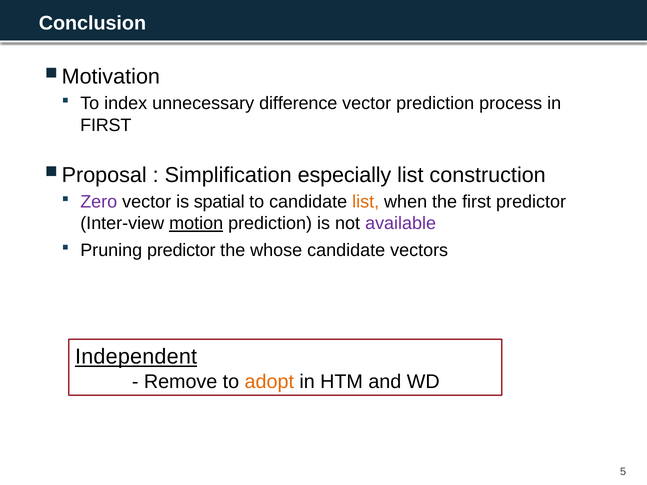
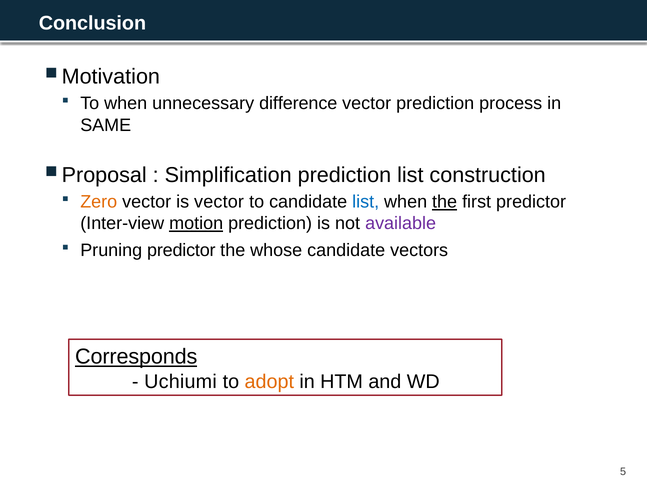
To index: index -> when
FIRST at (106, 125): FIRST -> SAME
Simplification especially: especially -> prediction
Zero colour: purple -> orange
is spatial: spatial -> vector
list at (366, 202) colour: orange -> blue
the at (445, 202) underline: none -> present
Independent: Independent -> Corresponds
Remove: Remove -> Uchiumi
